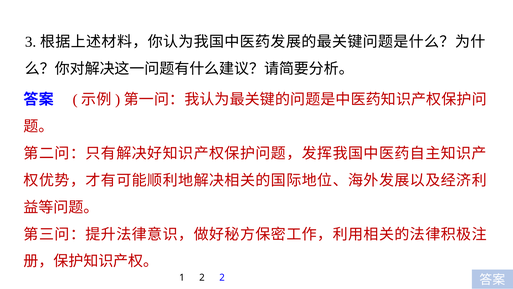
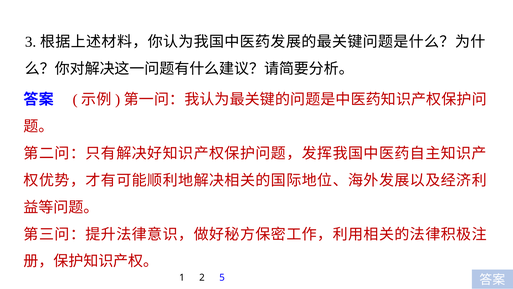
2 2: 2 -> 5
